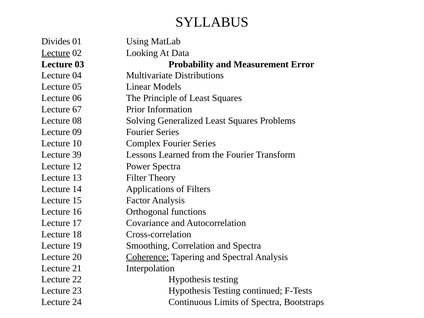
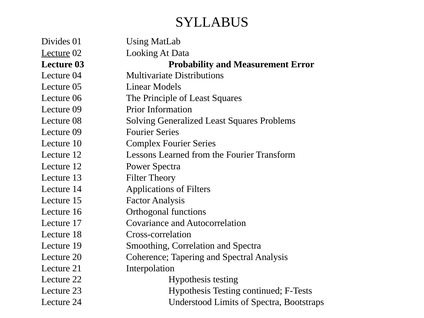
67 at (77, 109): 67 -> 09
39 at (77, 155): 39 -> 12
Coherence underline: present -> none
Continuous: Continuous -> Understood
